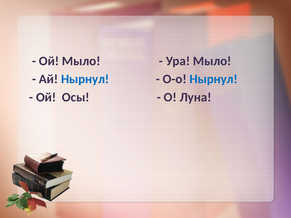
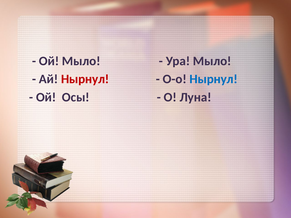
Нырнул at (85, 79) colour: blue -> red
